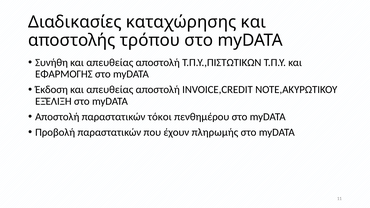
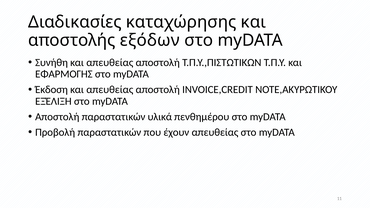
τρόπου: τρόπου -> εξόδων
τόκοι: τόκοι -> υλικά
έχουν πληρωμής: πληρωμής -> απευθείας
